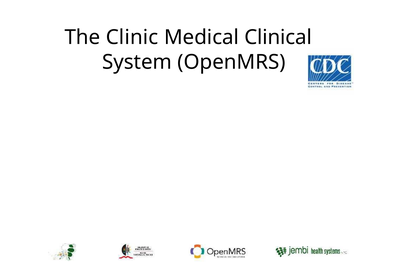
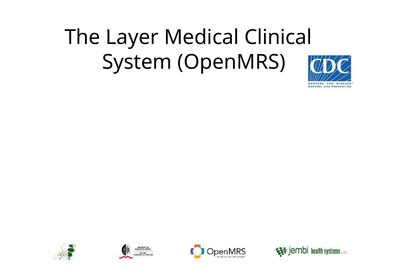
Clinic: Clinic -> Layer
